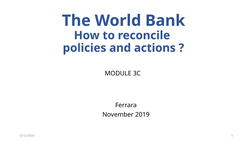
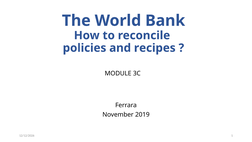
actions: actions -> recipes
